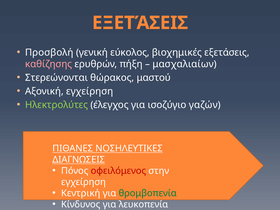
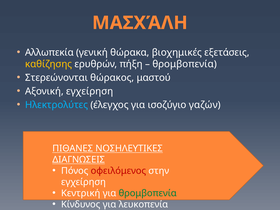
ΕΞΕΤΆΣΕΙΣ at (140, 23): ΕΞΕΤΆΣΕΙΣ -> ΜΑΣΧΆΛΗ
Προσβολή: Προσβολή -> Αλλωπεκία
εύκολος: εύκολος -> θώρακα
καθίζησης colour: pink -> yellow
μασχαλιαίων at (185, 64): μασχαλιαίων -> θρομβοπενία
Ηλεκτρολύτες colour: light green -> light blue
